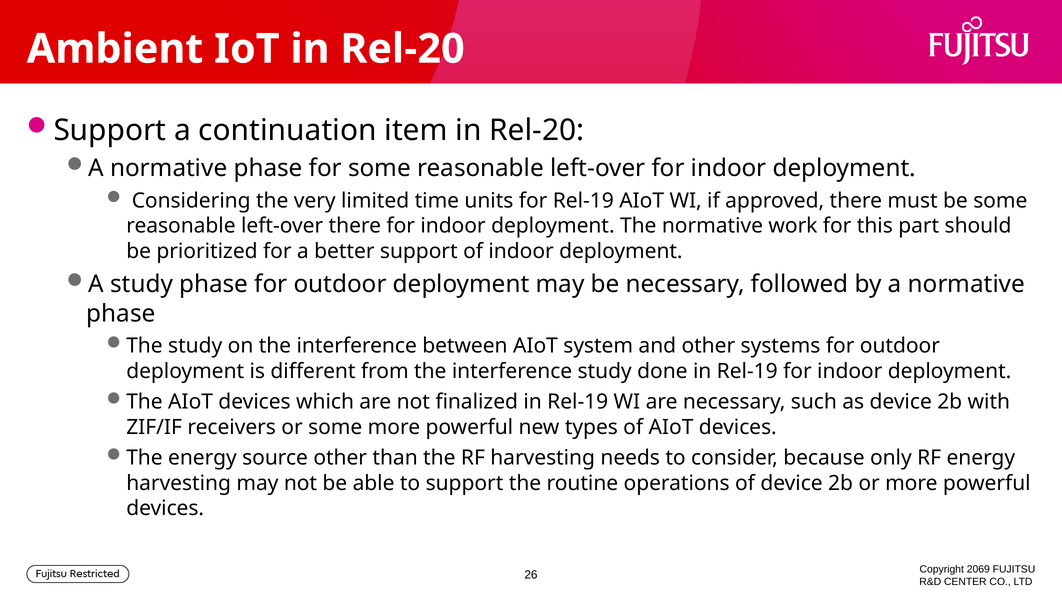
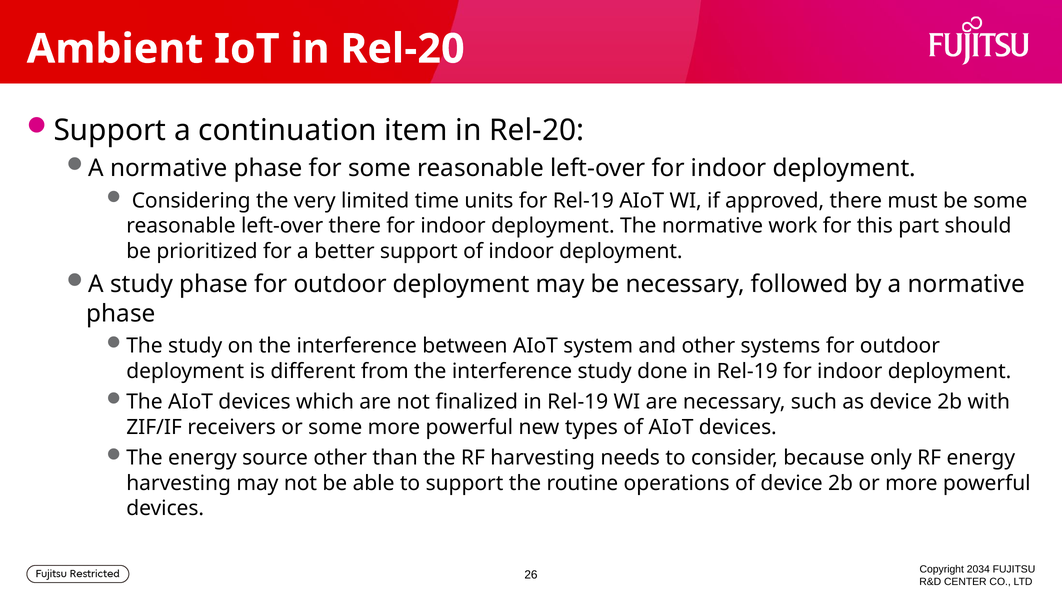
2069: 2069 -> 2034
